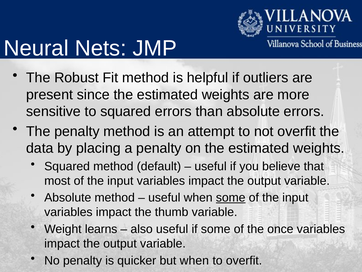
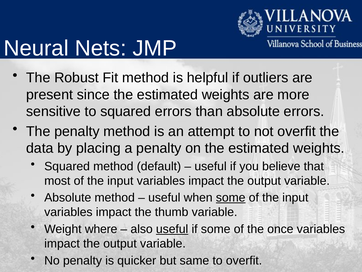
learns: learns -> where
useful at (172, 229) underline: none -> present
but when: when -> same
